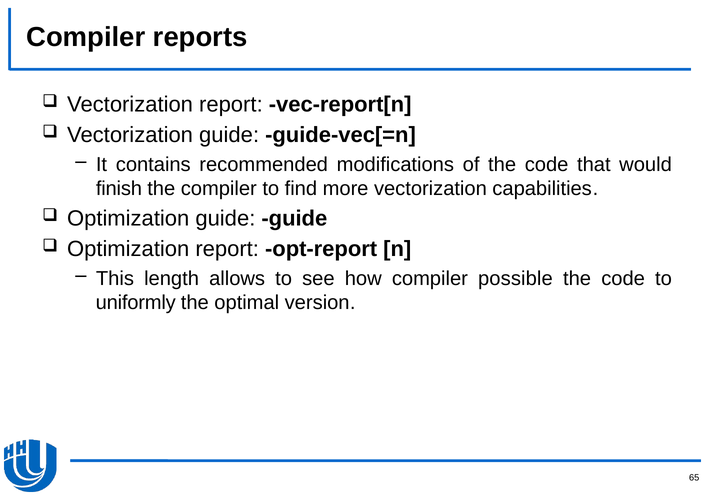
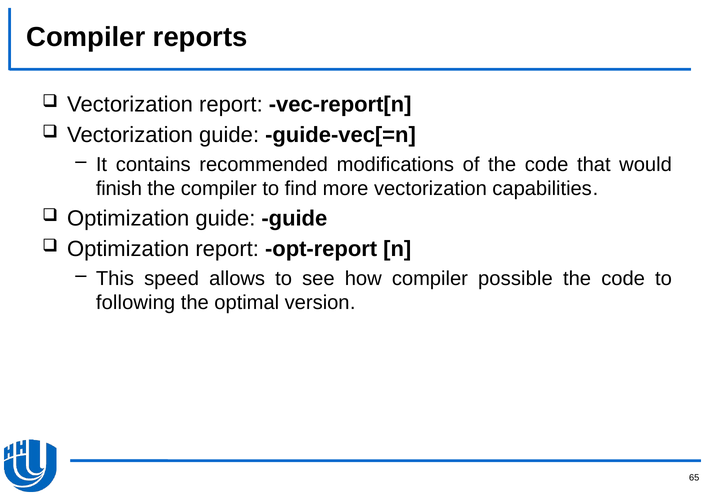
length: length -> speed
uniformly: uniformly -> following
